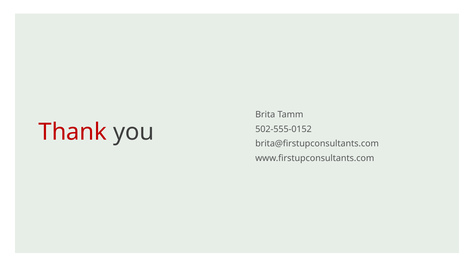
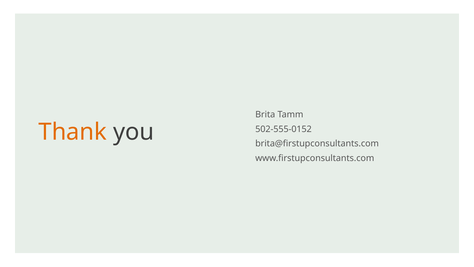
Thank colour: red -> orange
